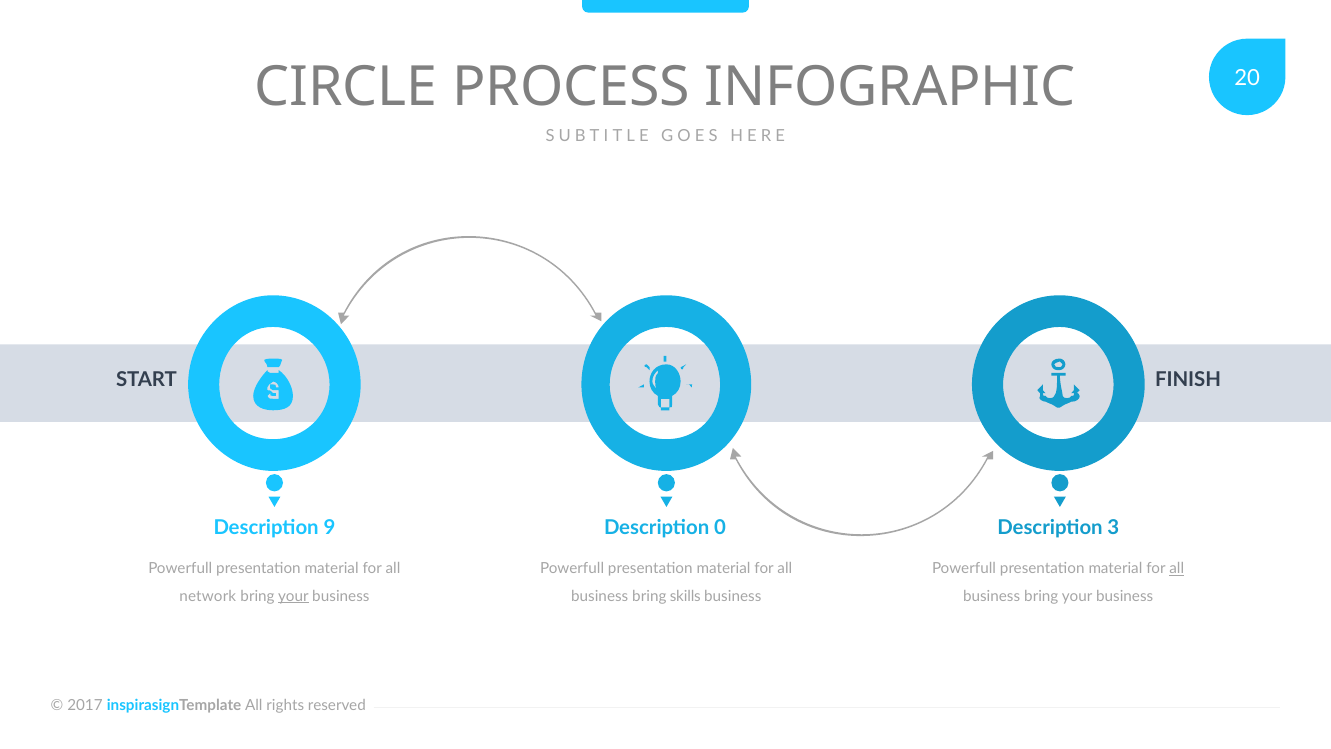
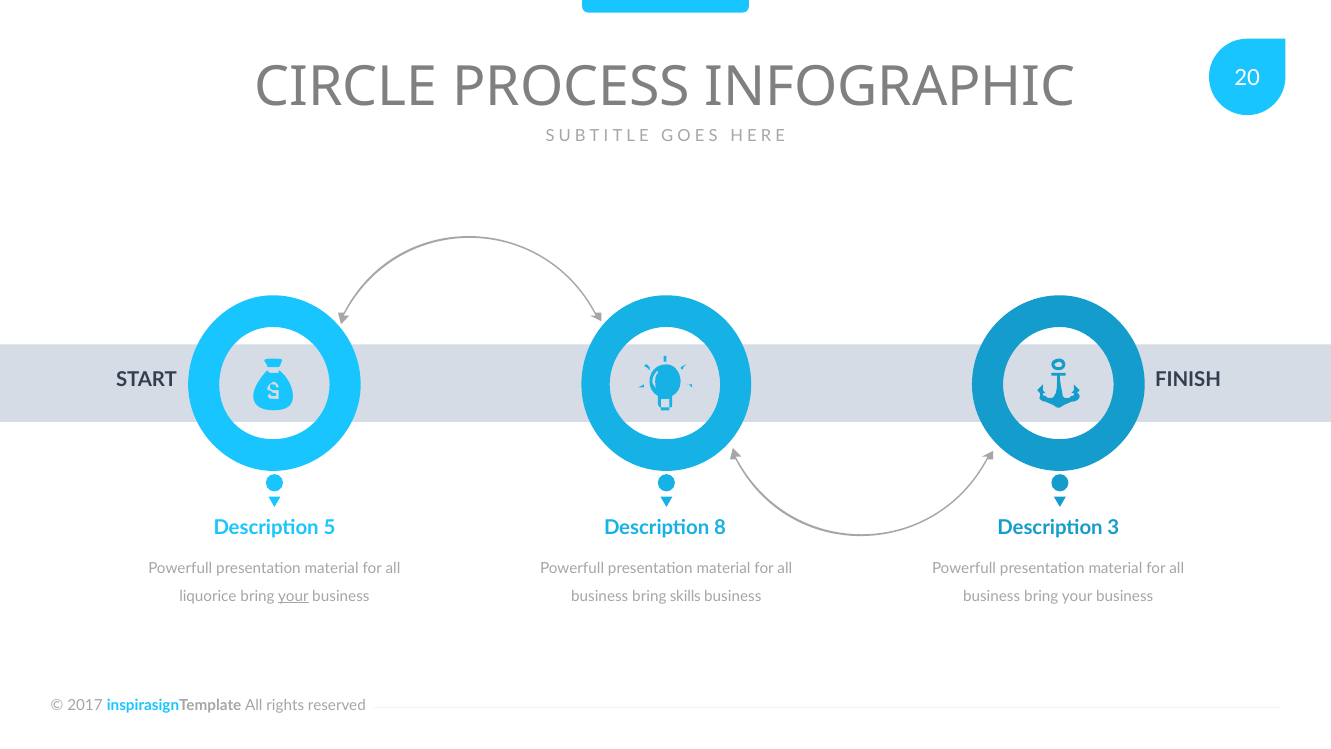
9: 9 -> 5
0: 0 -> 8
all at (1177, 568) underline: present -> none
network: network -> liquorice
